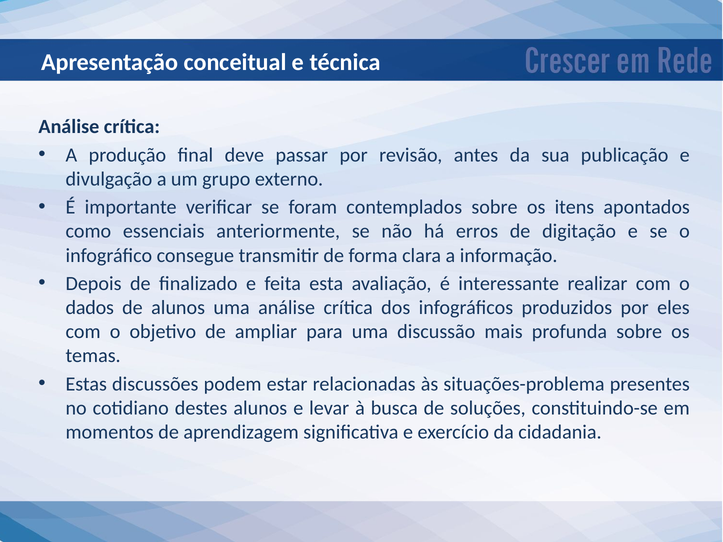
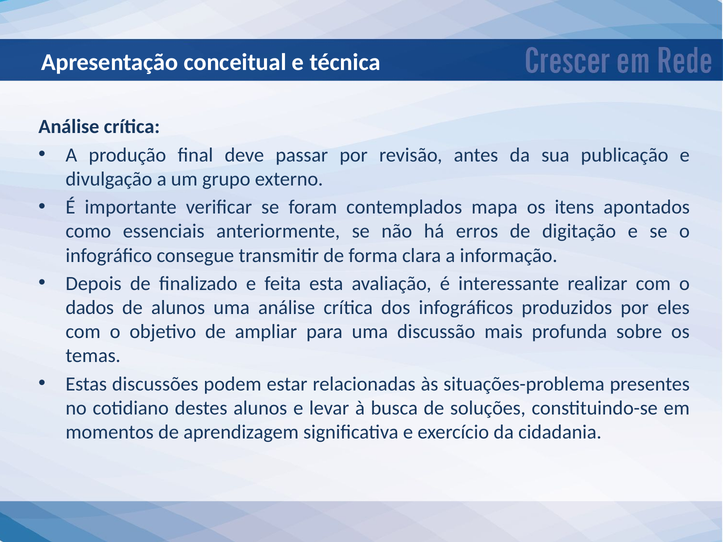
contemplados sobre: sobre -> mapa
